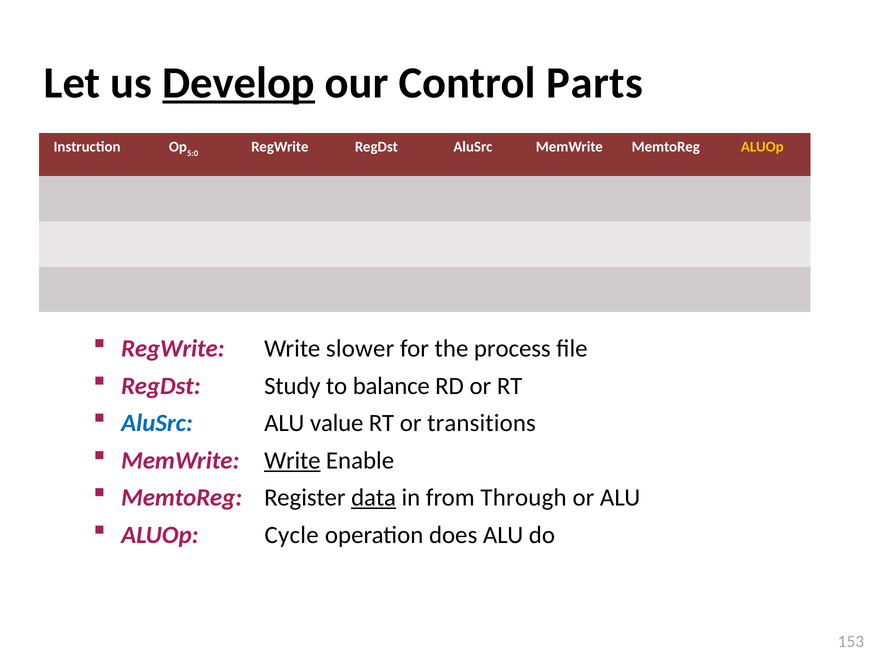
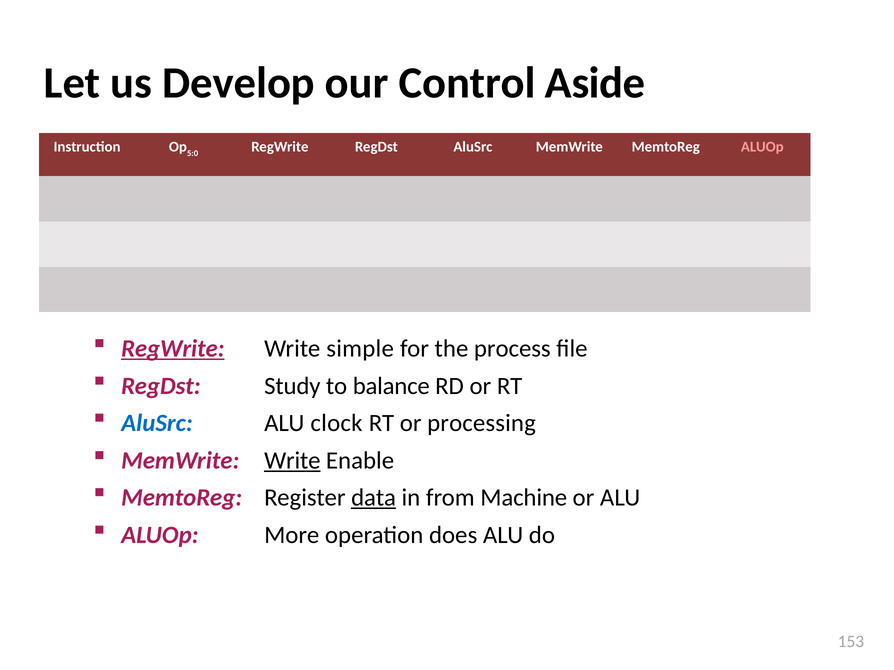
Develop underline: present -> none
Parts: Parts -> Aside
ALUOp at (762, 147) colour: yellow -> pink
RegWrite at (173, 349) underline: none -> present
slower: slower -> simple
value: value -> clock
transitions: transitions -> processing
Through: Through -> Machine
Cycle: Cycle -> More
